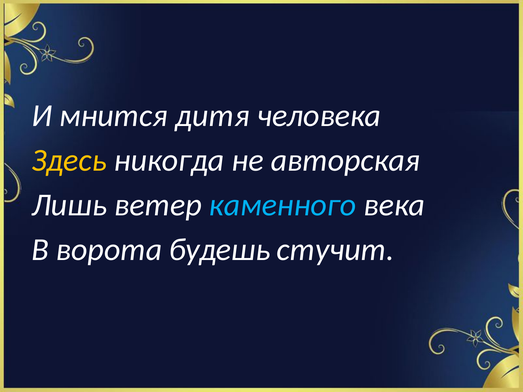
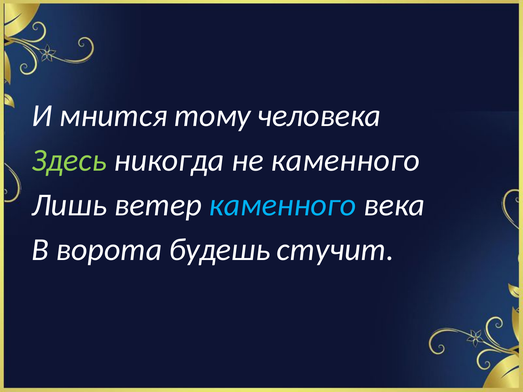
дитя: дитя -> тому
Здесь colour: yellow -> light green
не авторская: авторская -> каменного
